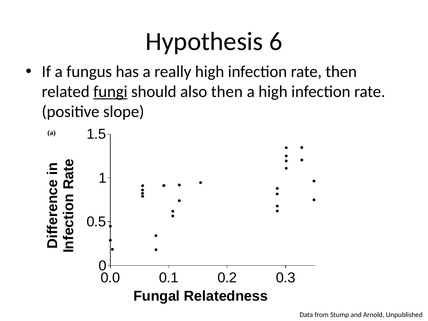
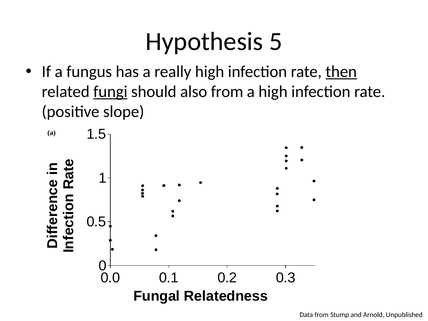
6: 6 -> 5
then at (341, 72) underline: none -> present
also then: then -> from
